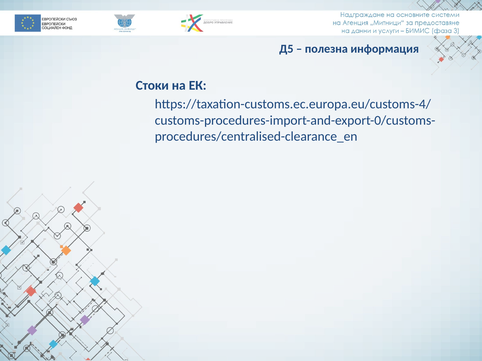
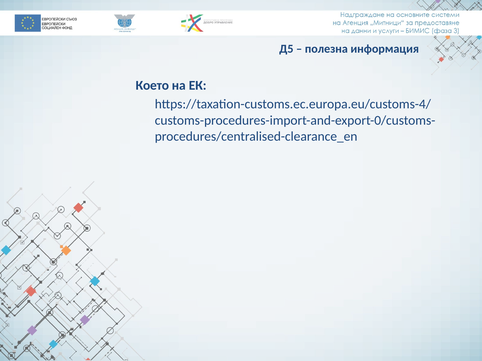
Стоки: Стоки -> Което
